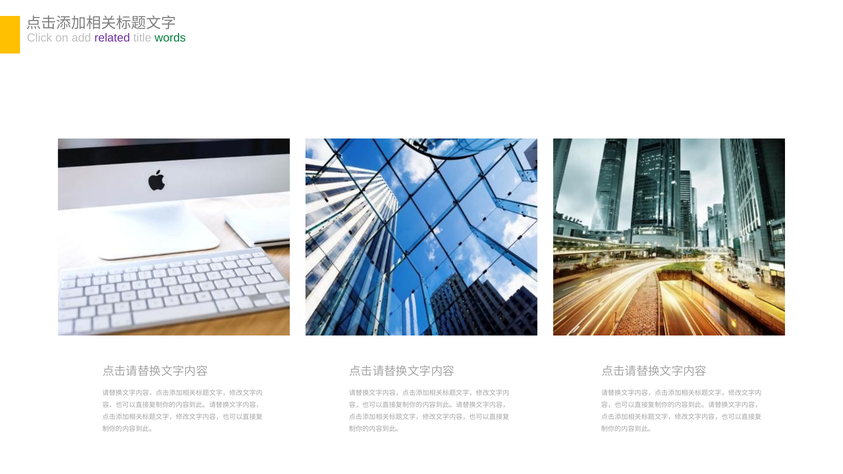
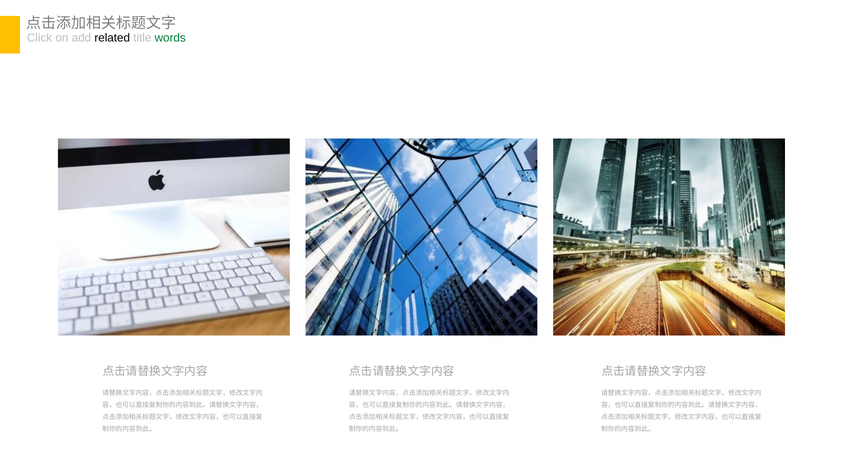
related colour: purple -> black
